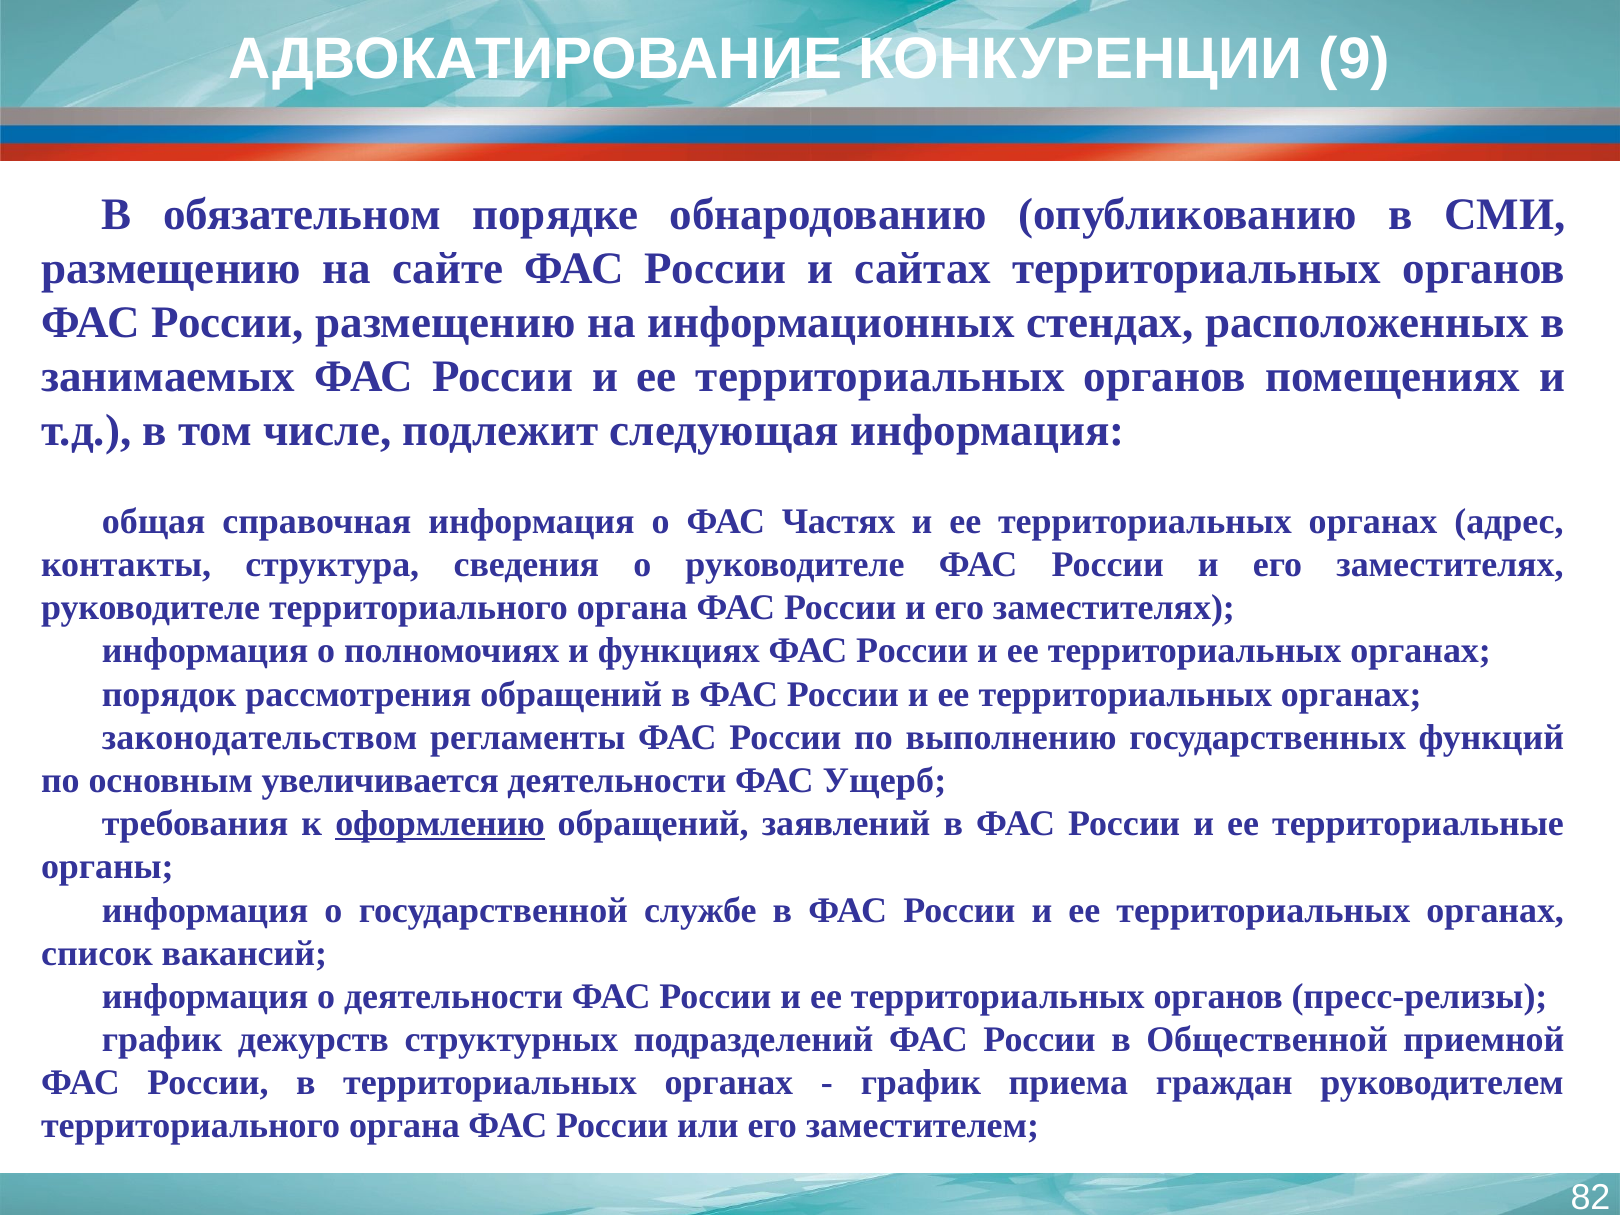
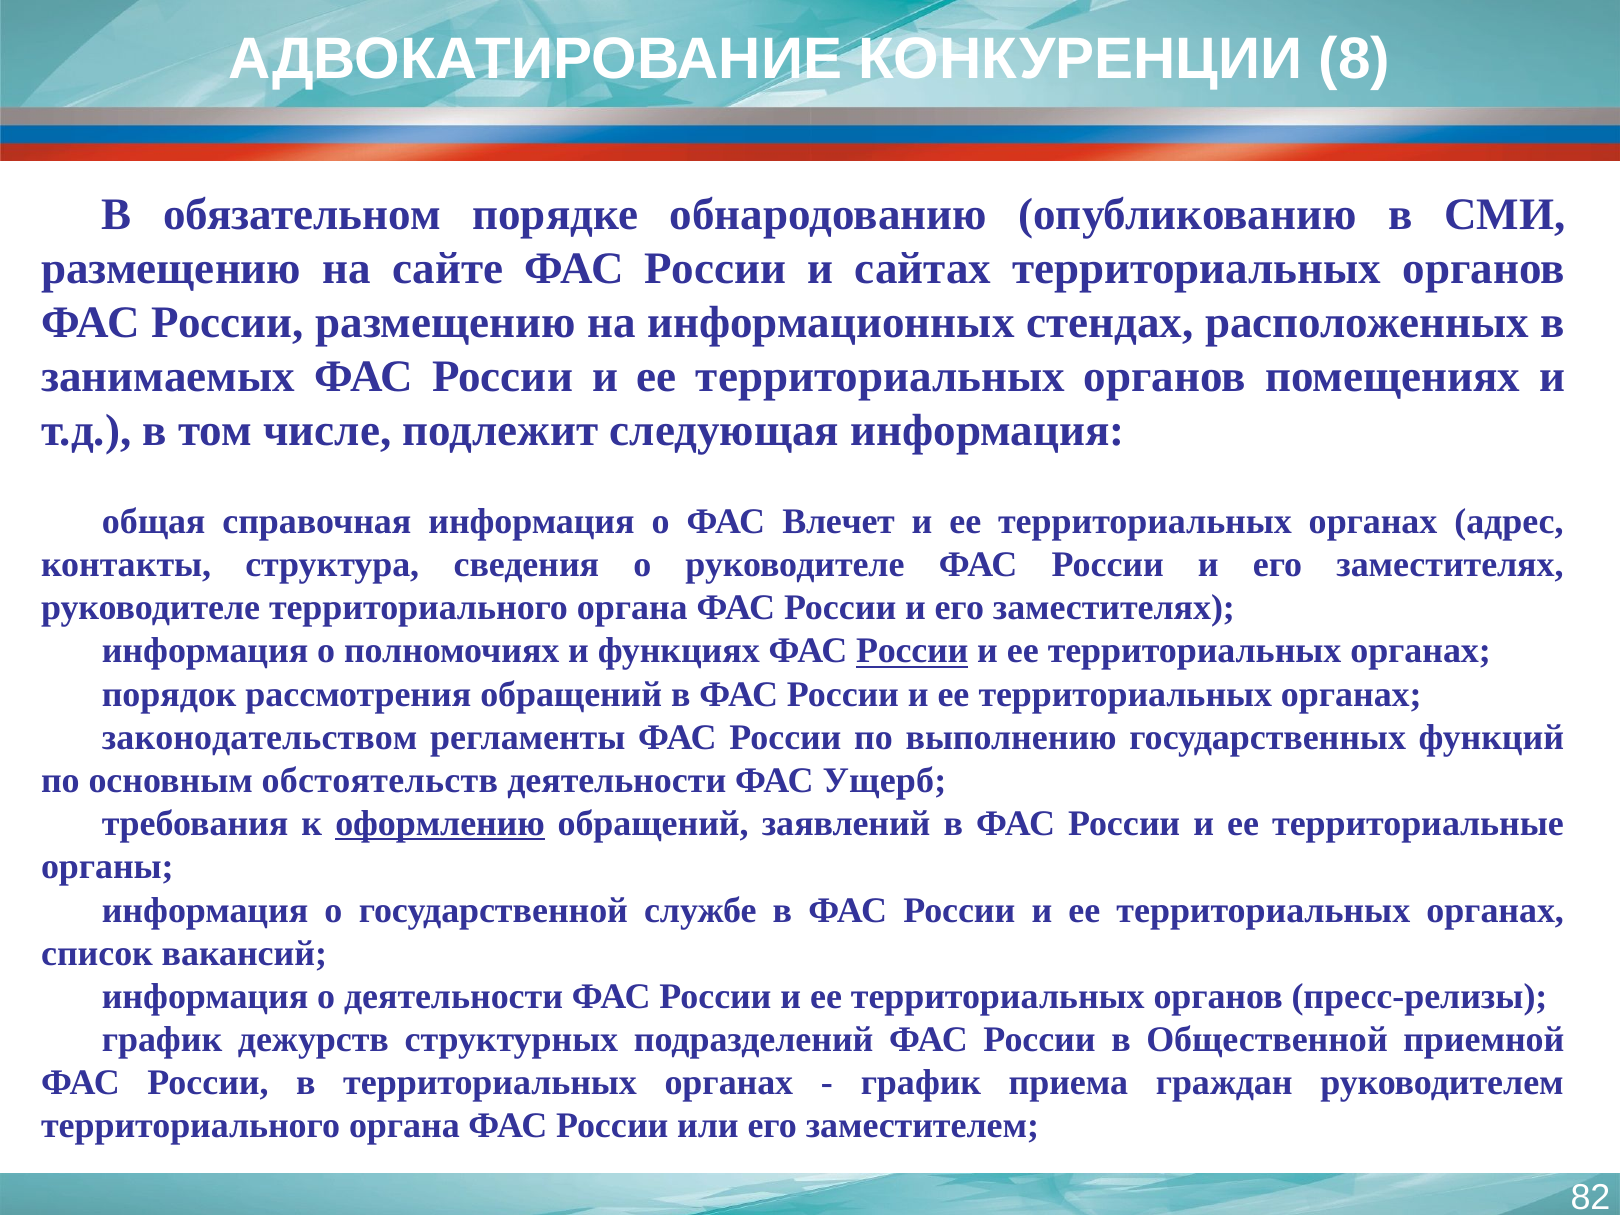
9: 9 -> 8
Частях: Частях -> Влечет
России at (912, 651) underline: none -> present
увеличивается: увеличивается -> обстоятельств
